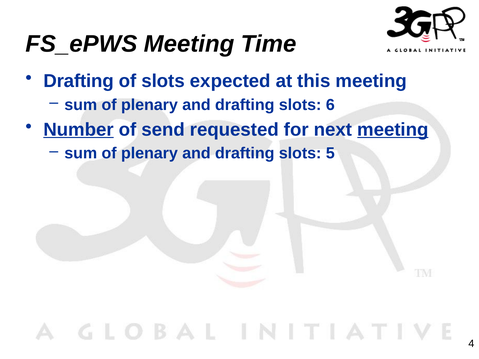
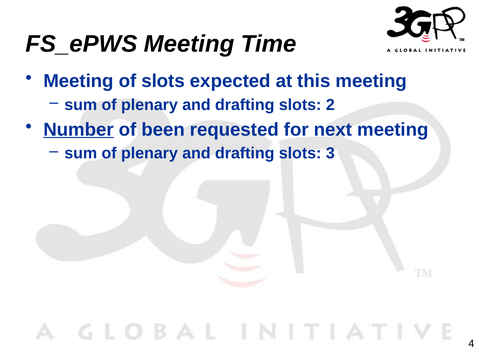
Drafting at (79, 81): Drafting -> Meeting
6: 6 -> 2
send: send -> been
meeting at (393, 130) underline: present -> none
5: 5 -> 3
